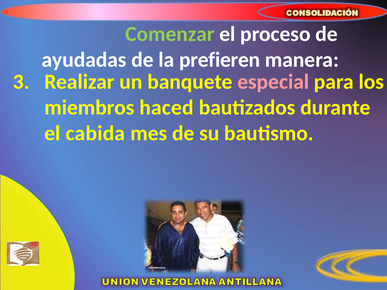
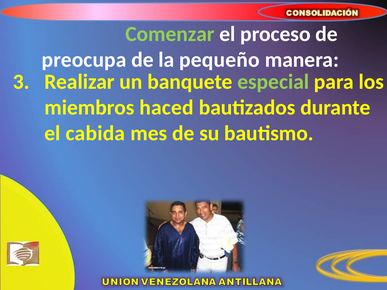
ayudadas: ayudadas -> preocupa
prefieren: prefieren -> pequeño
especial colour: pink -> light green
